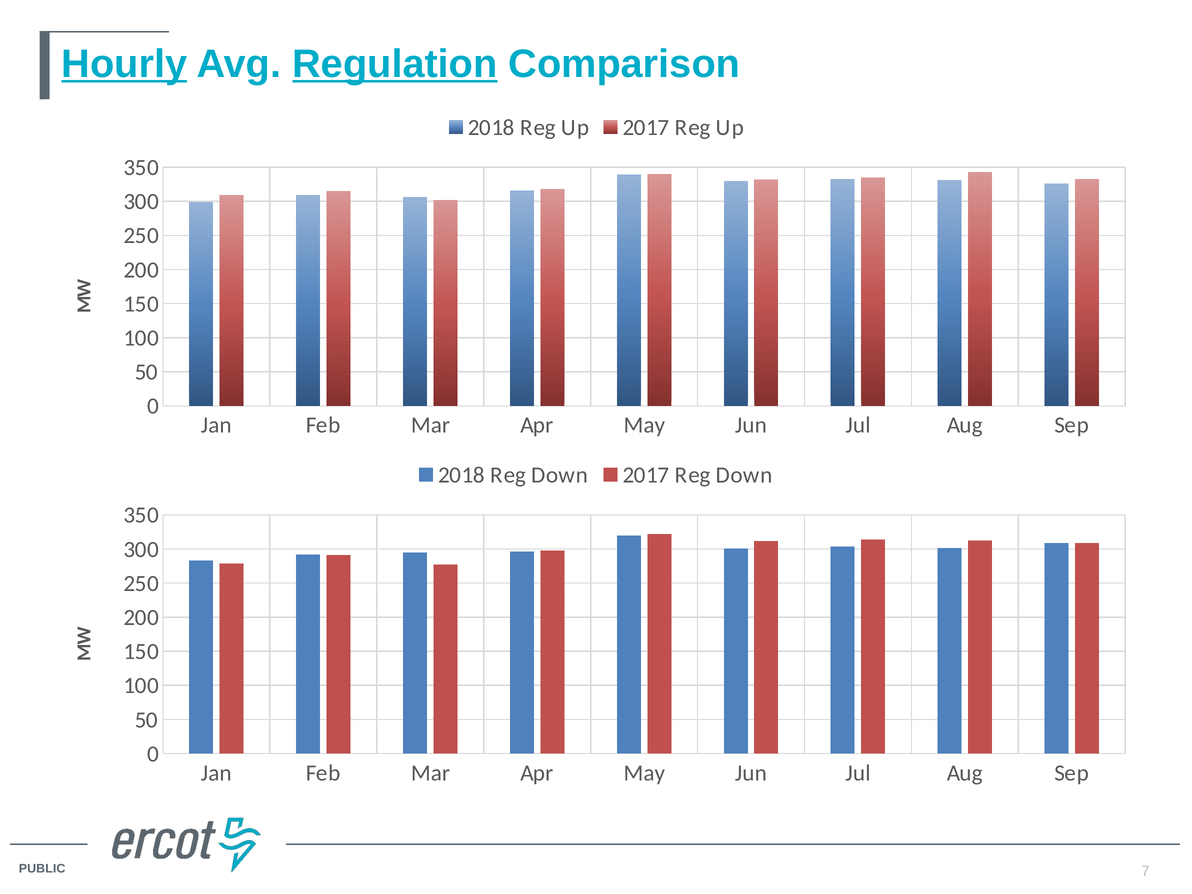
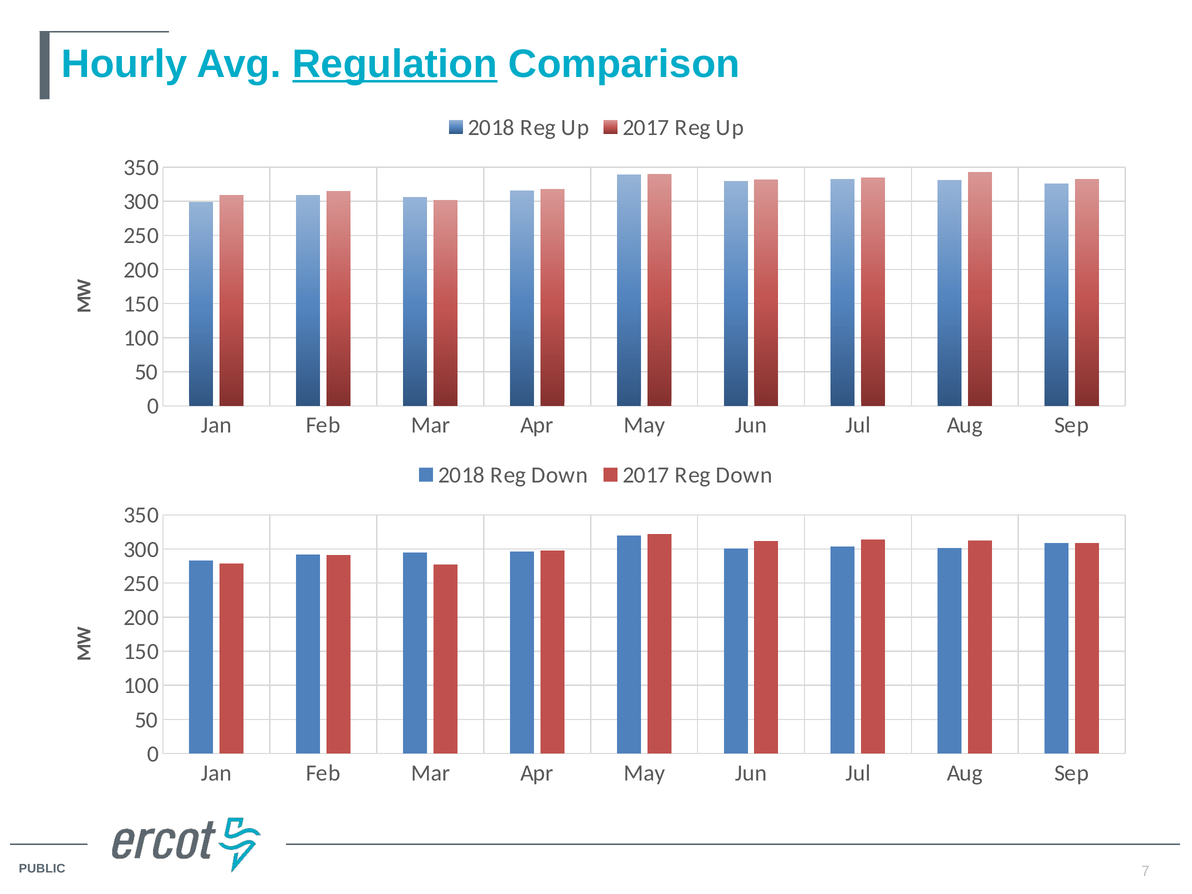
Hourly underline: present -> none
